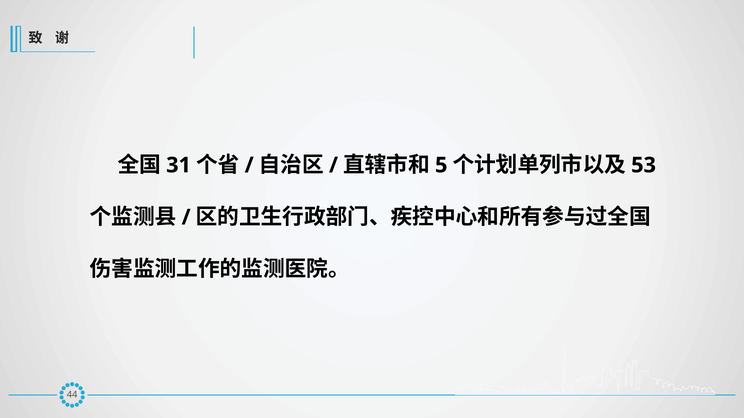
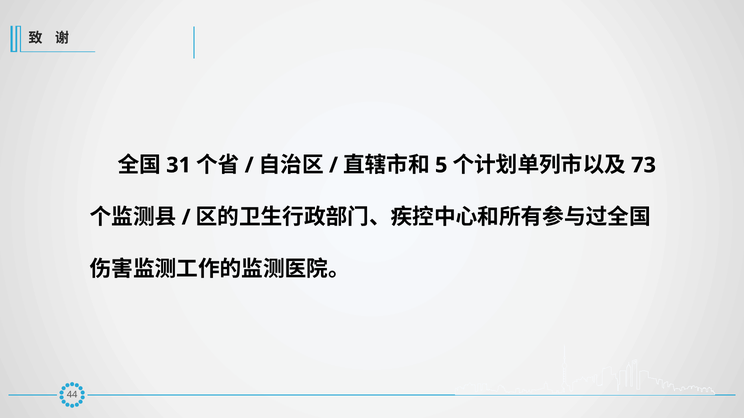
53: 53 -> 73
